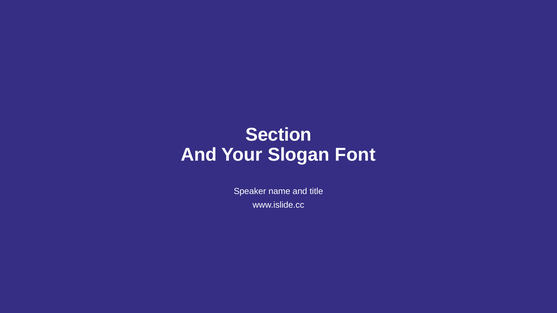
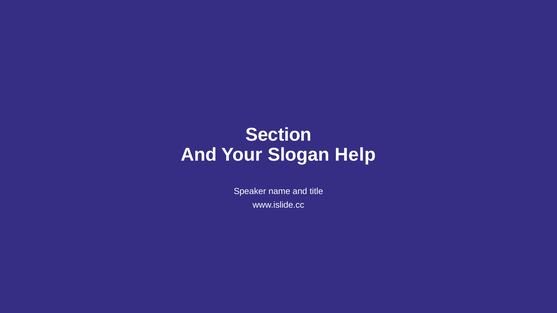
Font: Font -> Help
